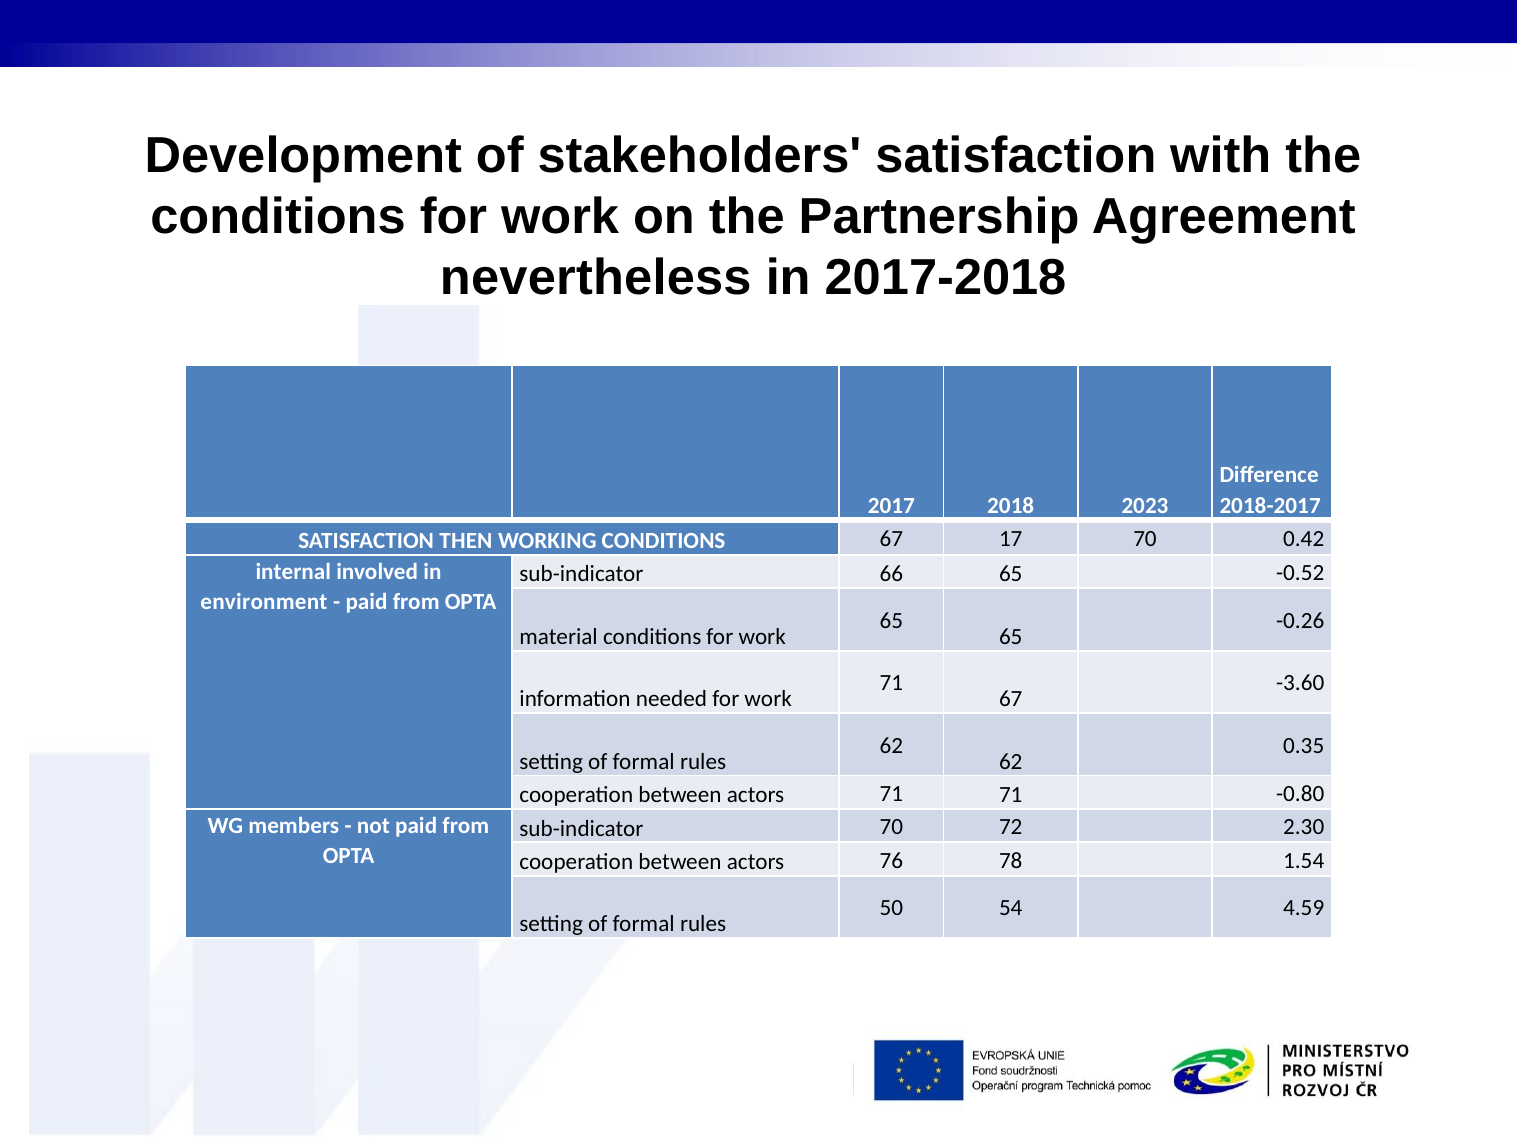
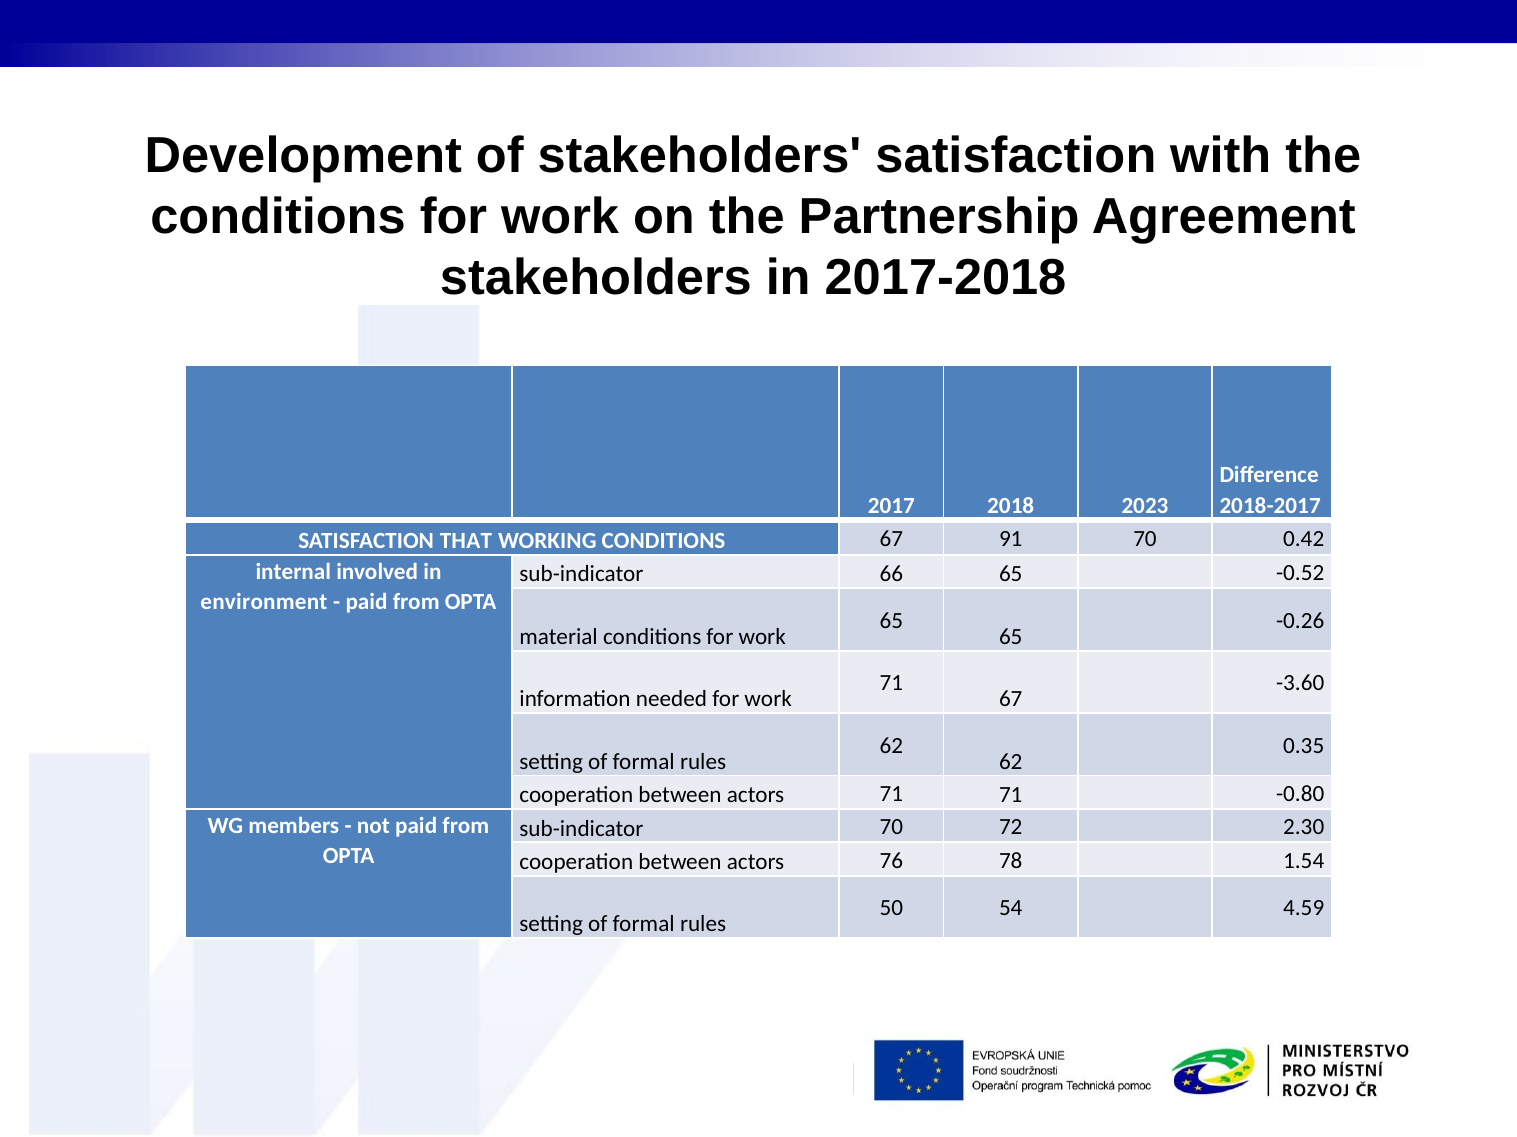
nevertheless at (596, 278): nevertheless -> stakeholders
THEN: THEN -> THAT
17: 17 -> 91
